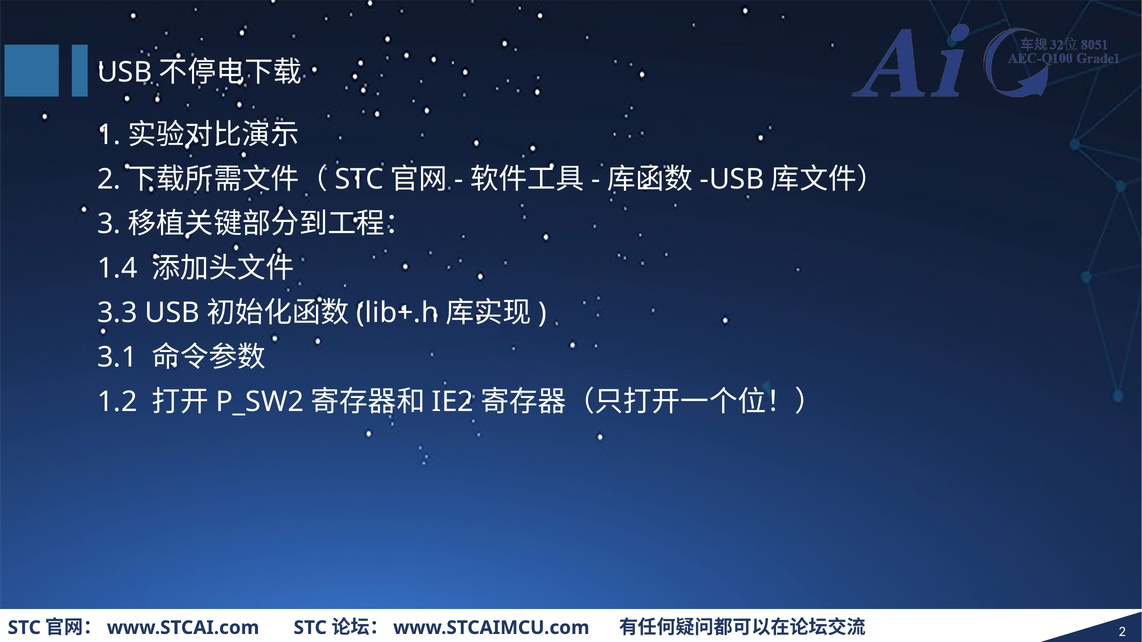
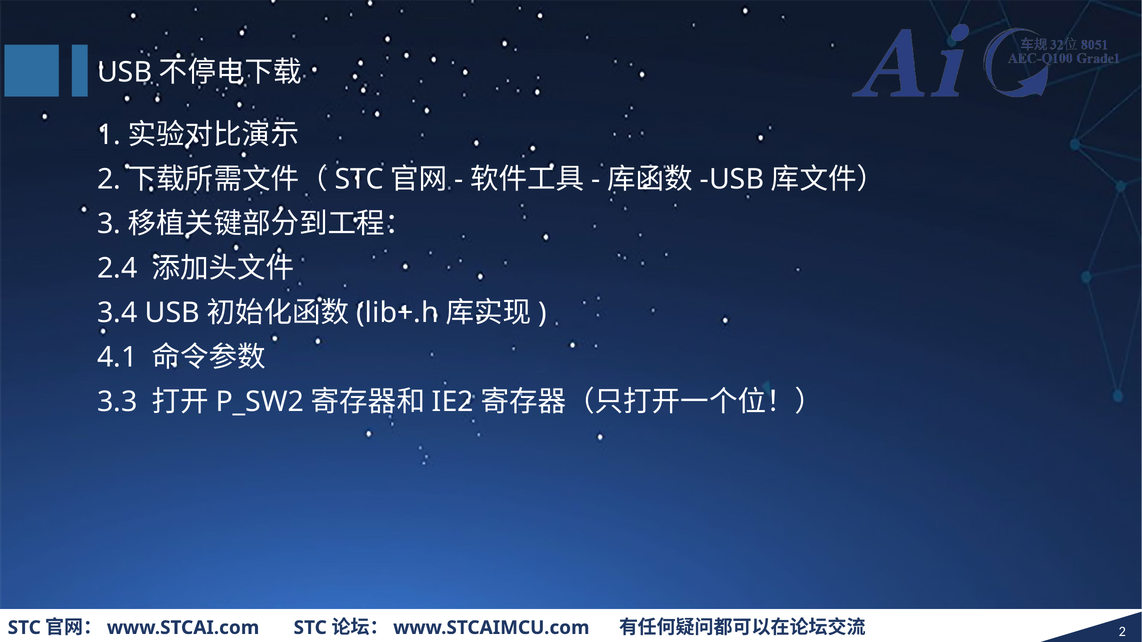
1.4: 1.4 -> 2.4
3.3: 3.3 -> 3.4
3.1: 3.1 -> 4.1
1.2: 1.2 -> 3.3
